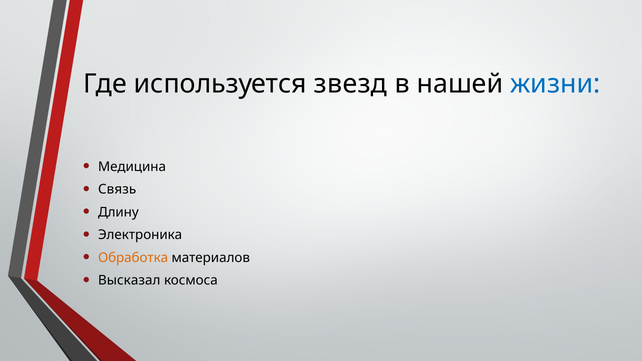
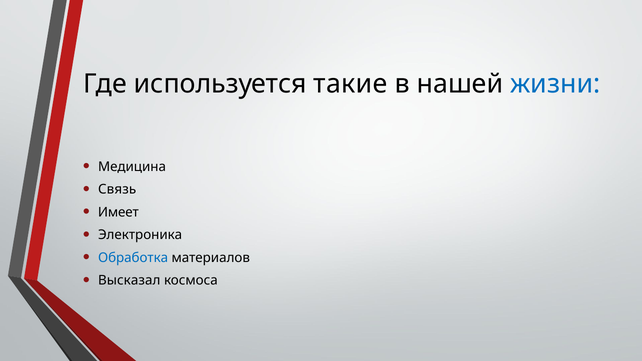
звезд: звезд -> такие
Длину: Длину -> Имеет
Обработка colour: orange -> blue
